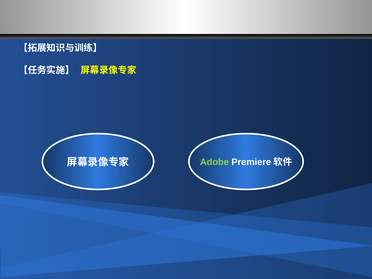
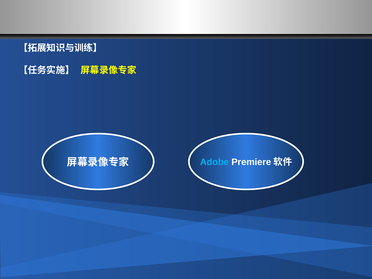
Adobe colour: light green -> light blue
